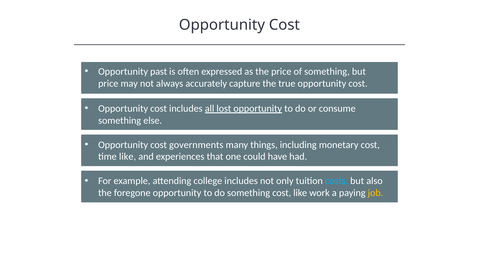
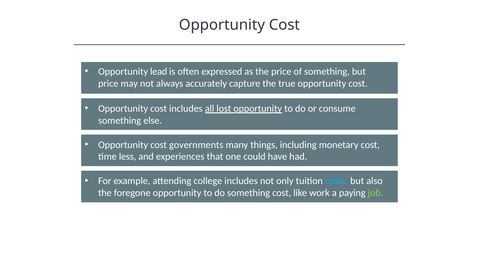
past: past -> lead
time like: like -> less
job colour: yellow -> light green
